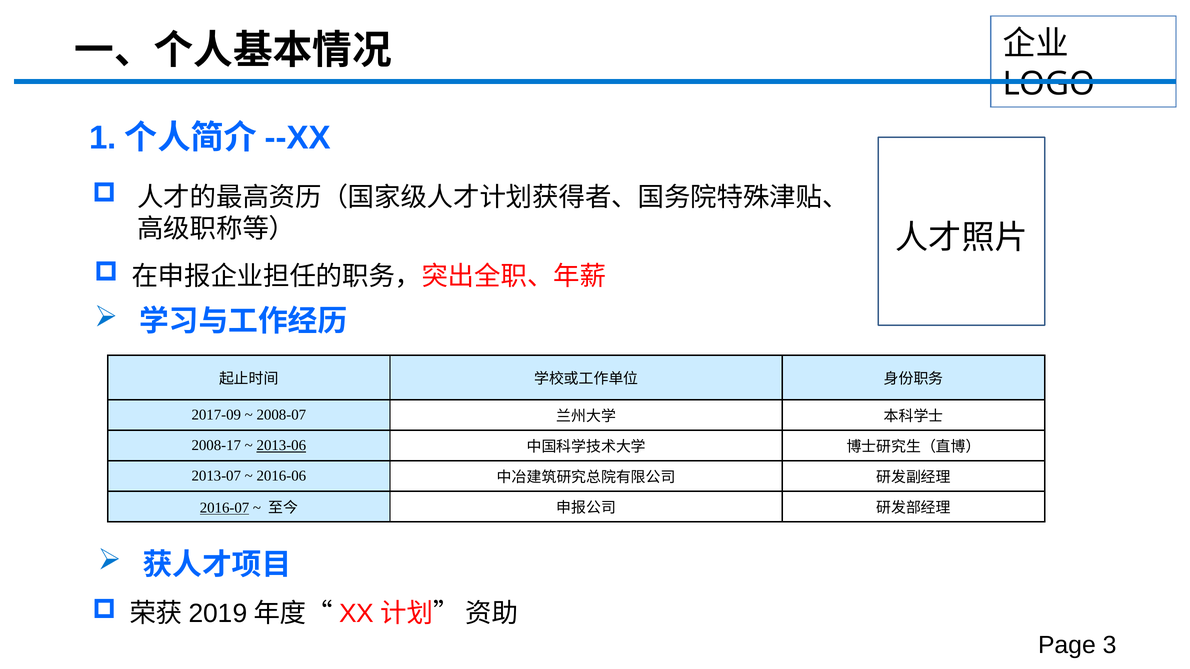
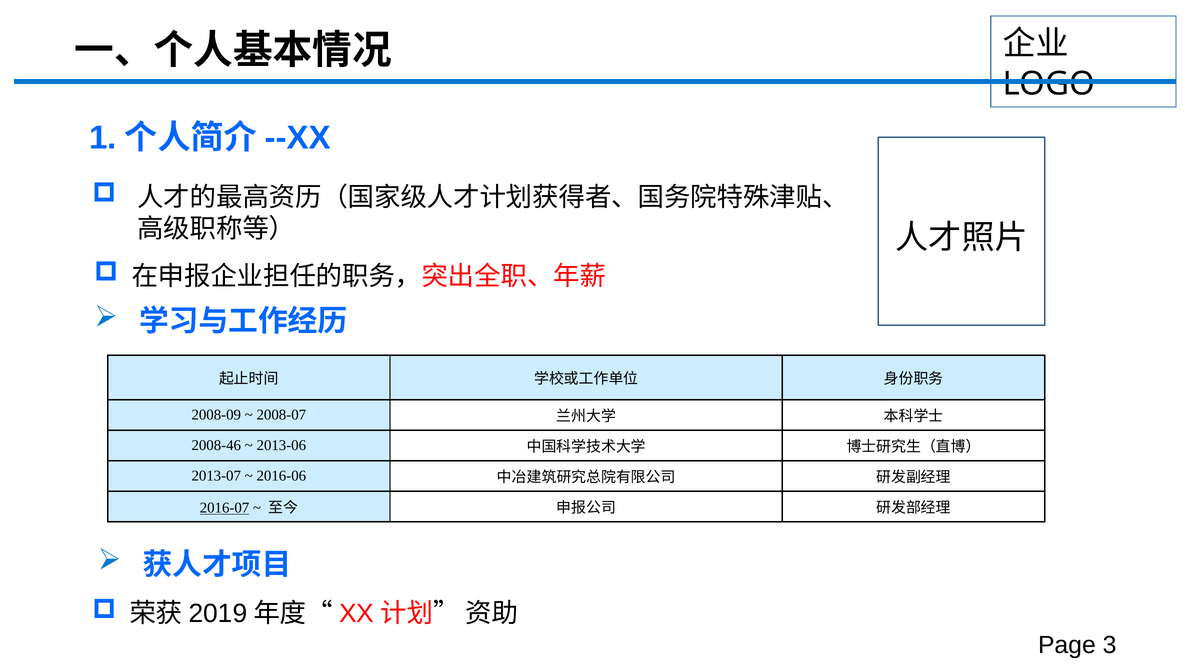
2017-09: 2017-09 -> 2008-09
2008-17: 2008-17 -> 2008-46
2013-06 underline: present -> none
